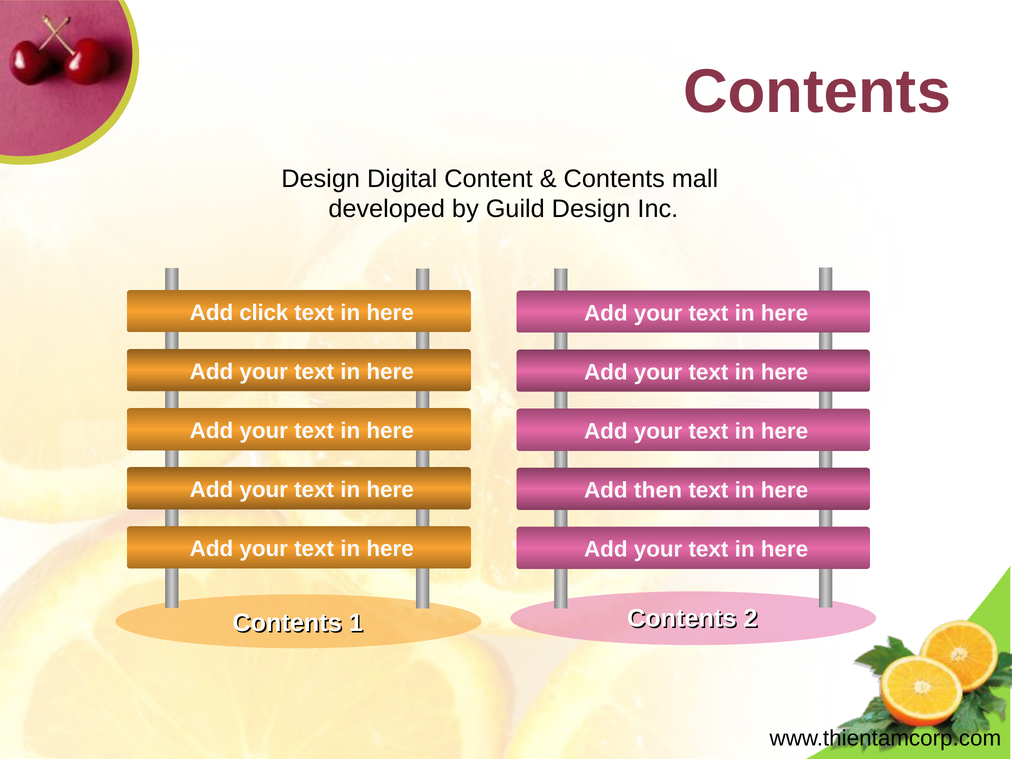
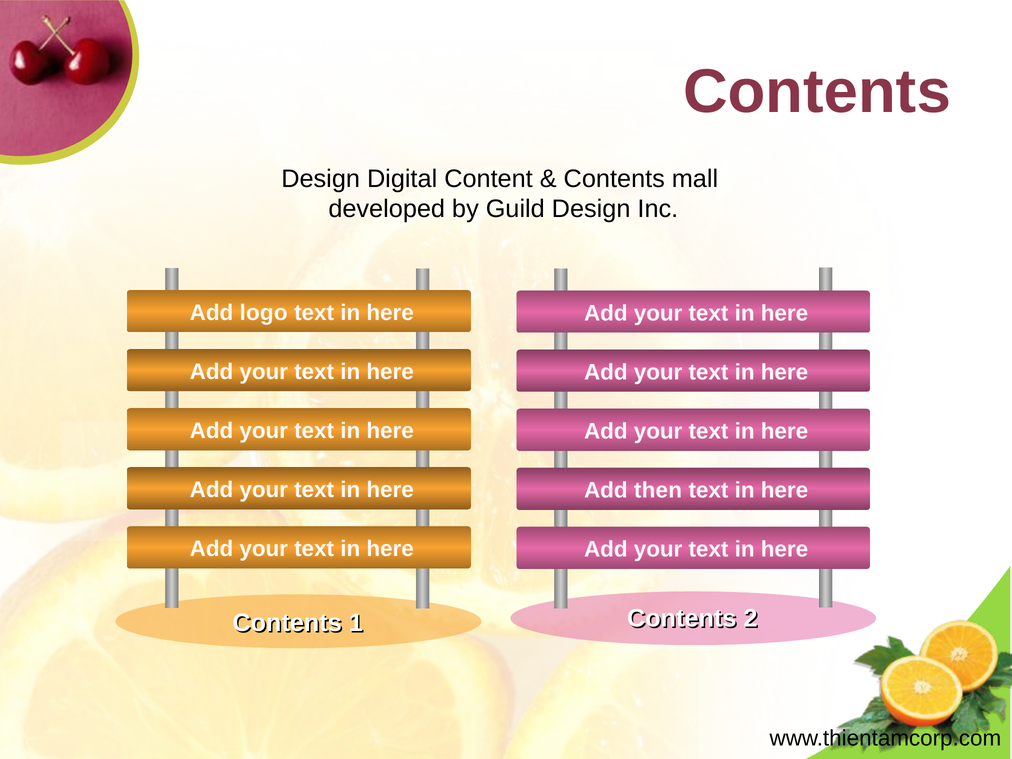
click: click -> logo
